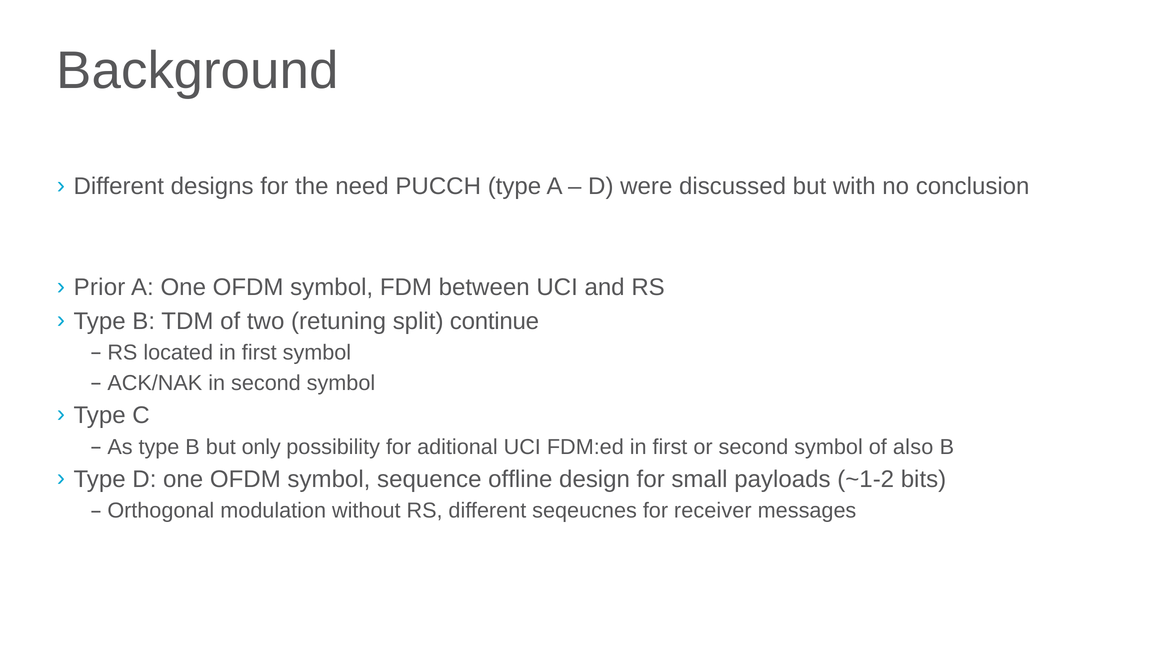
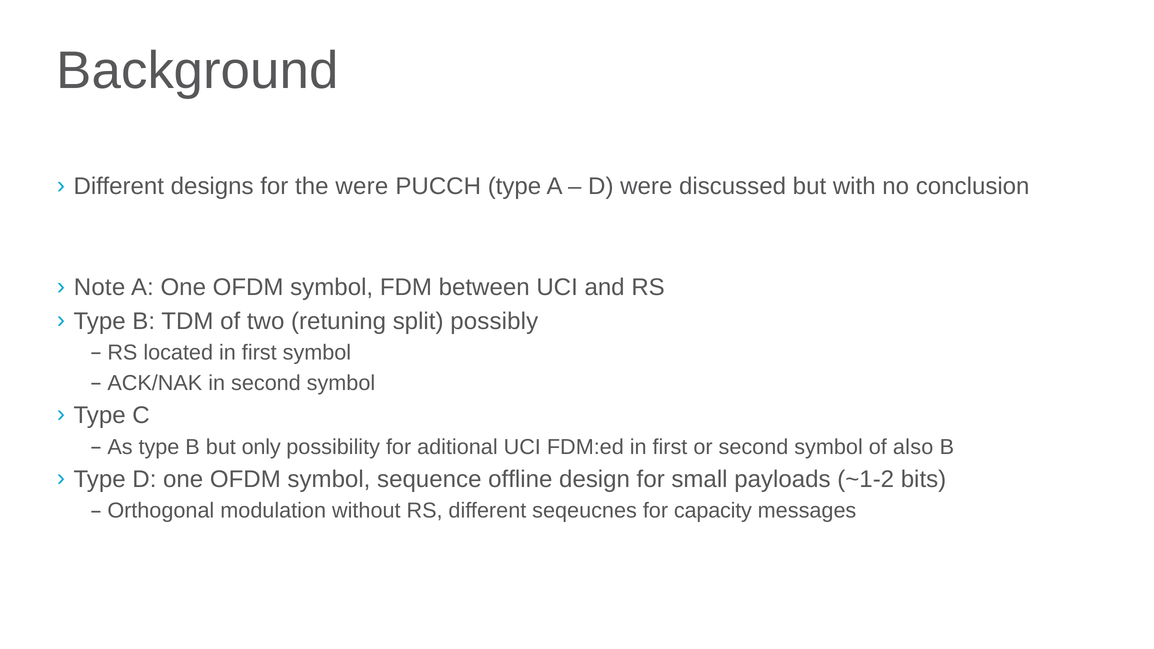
the need: need -> were
Prior: Prior -> Note
continue: continue -> possibly
receiver: receiver -> capacity
